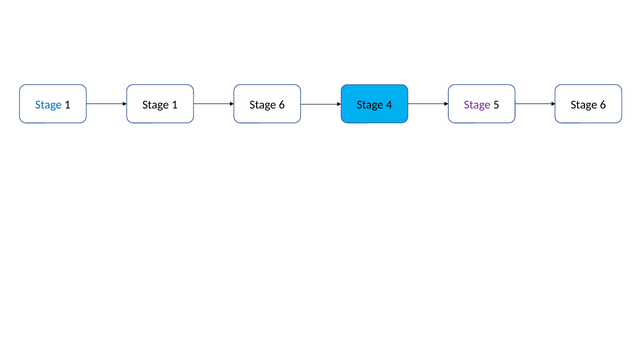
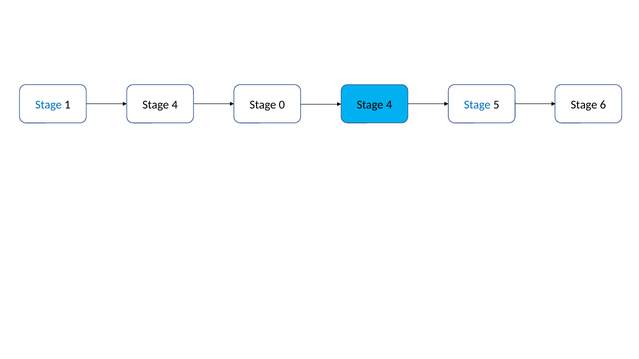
1 at (175, 105): 1 -> 4
1 Stage 6: 6 -> 0
Stage at (477, 105) colour: purple -> blue
